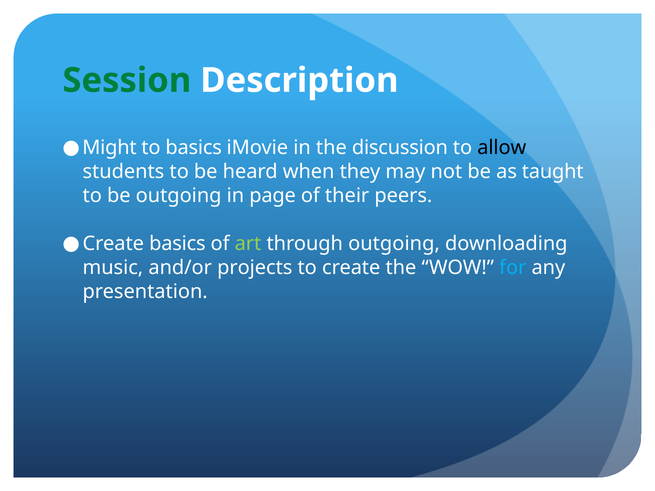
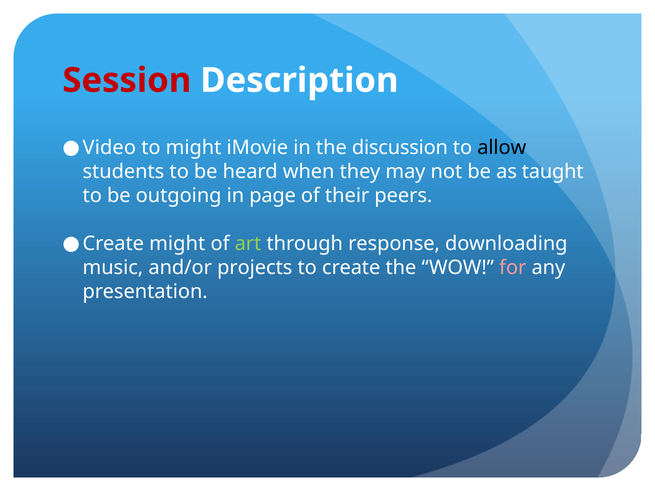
Session colour: green -> red
Might: Might -> Video
to basics: basics -> might
Create basics: basics -> might
through outgoing: outgoing -> response
for colour: light blue -> pink
